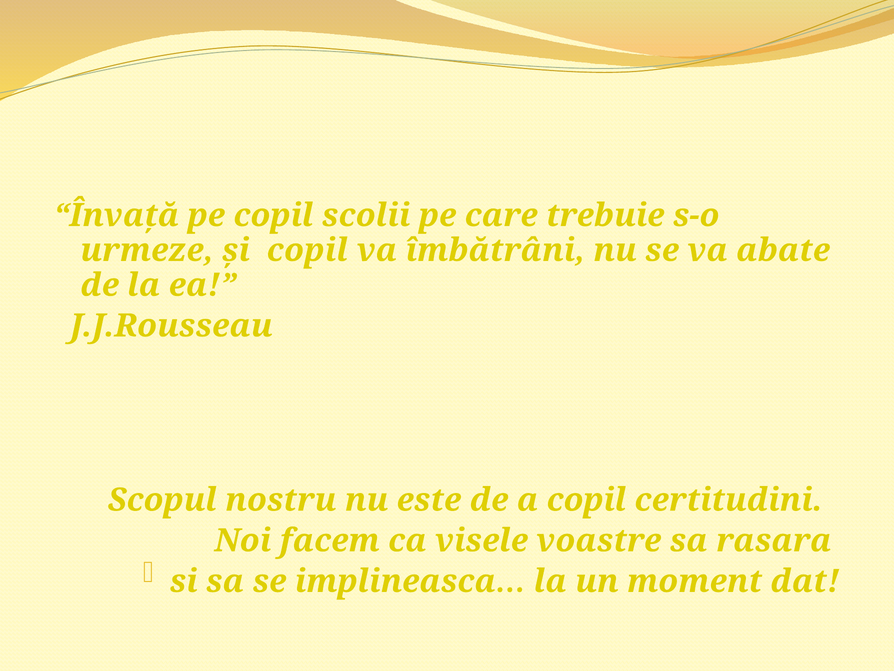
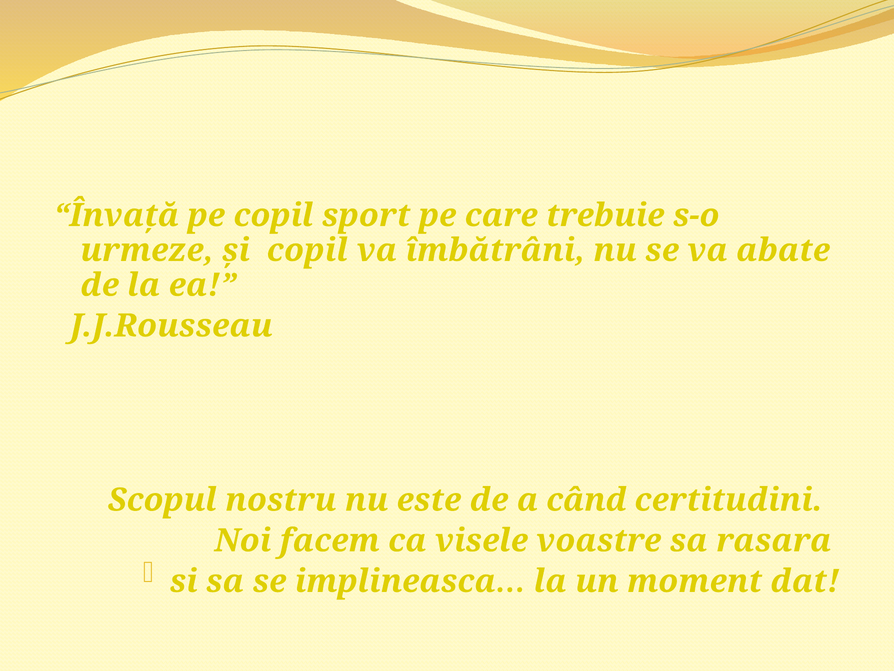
scolii: scolii -> sport
a copil: copil -> când
